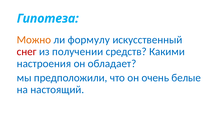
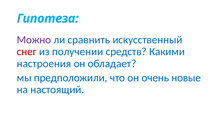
Можно colour: orange -> purple
формулу: формулу -> сравнить
белые: белые -> новые
